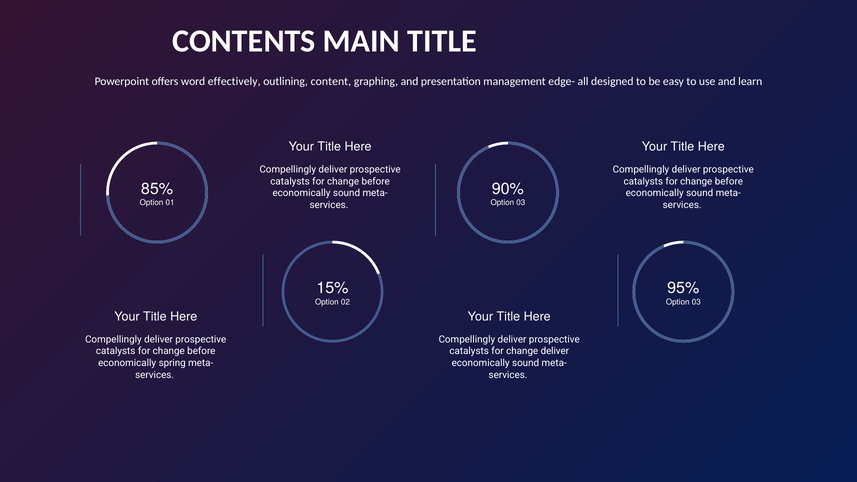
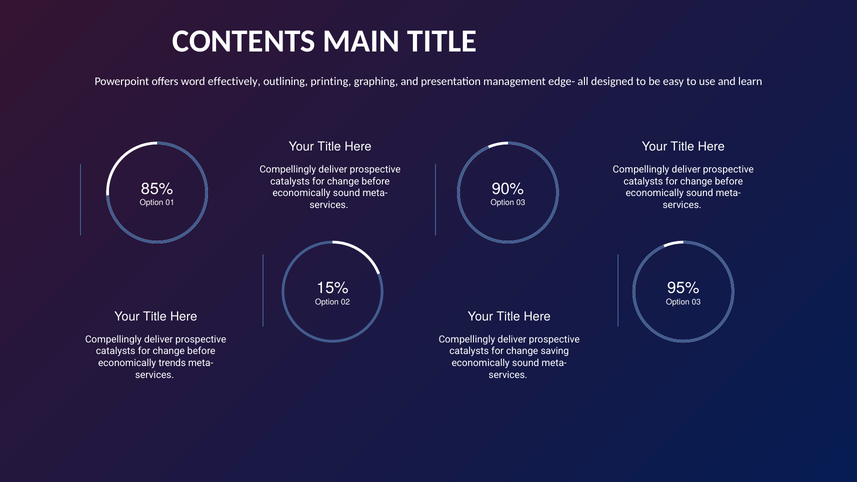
content: content -> printing
change deliver: deliver -> saving
spring: spring -> trends
